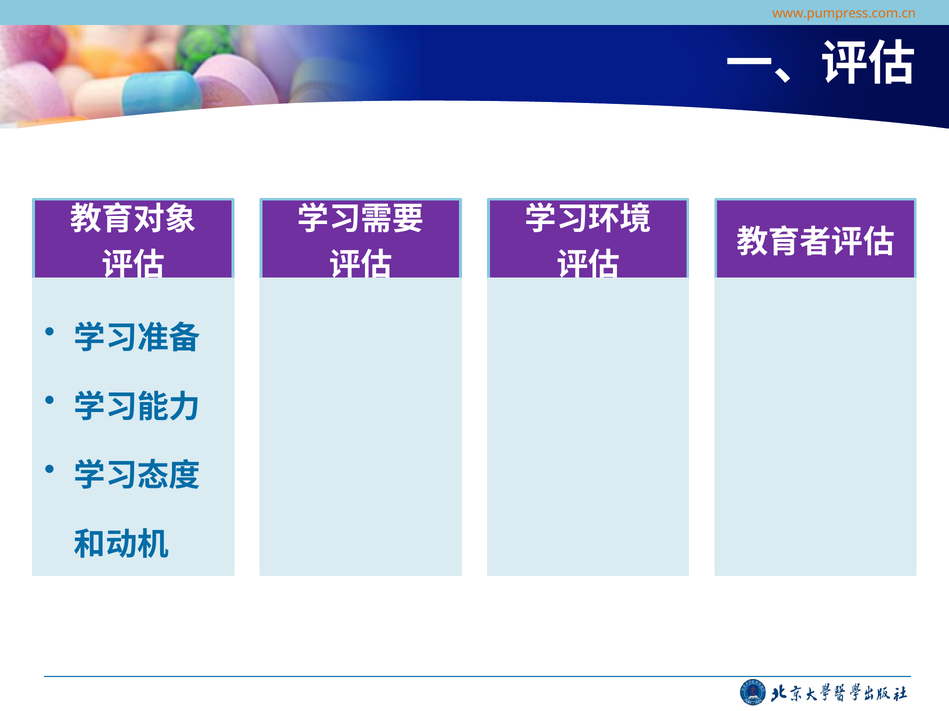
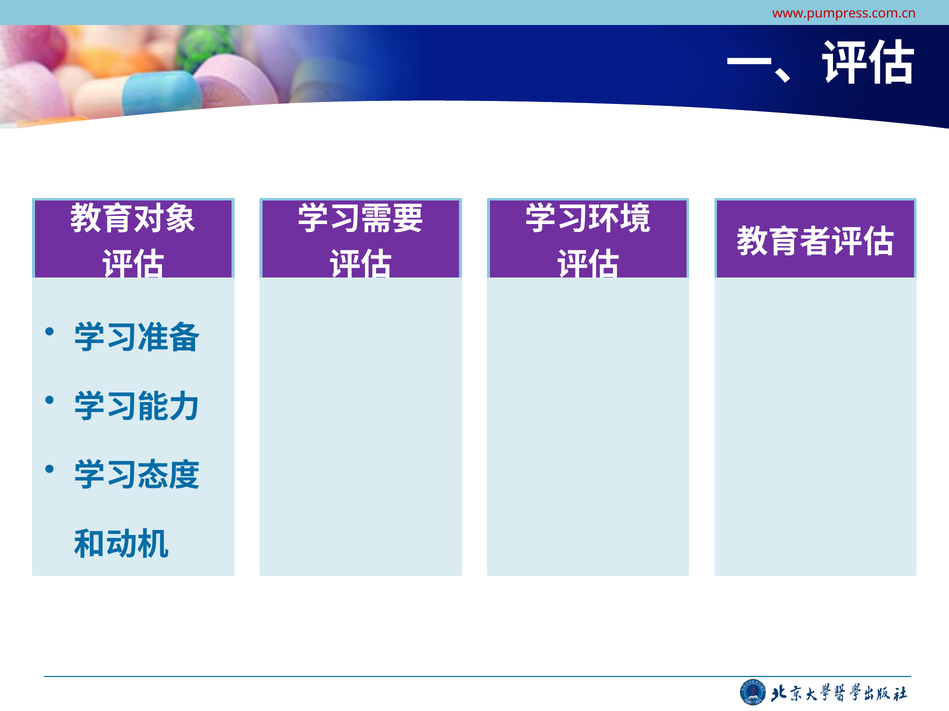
www.pumpress.com.cn colour: orange -> red
